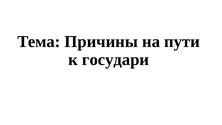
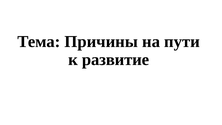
государи: государи -> развитие
